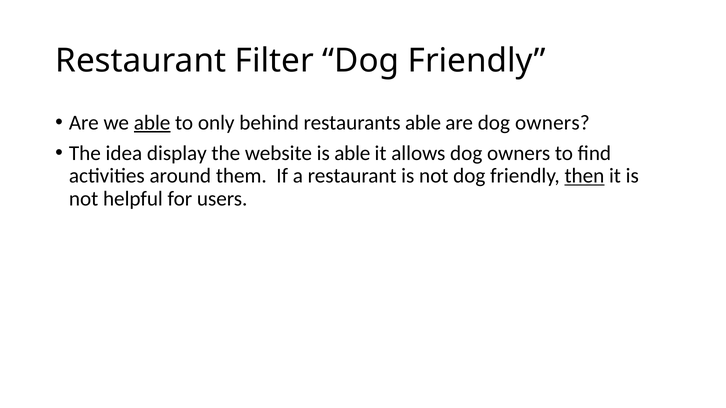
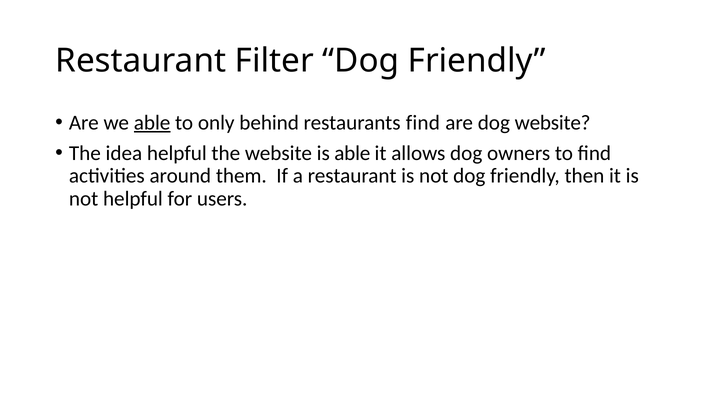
restaurants able: able -> find
are dog owners: owners -> website
idea display: display -> helpful
then underline: present -> none
